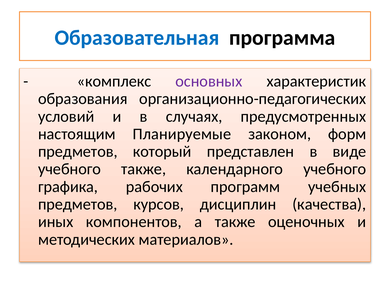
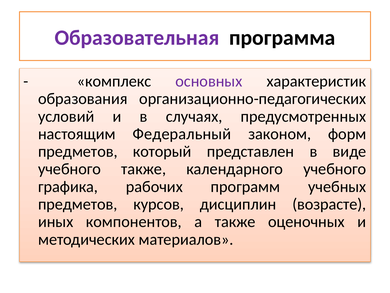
Образовательная colour: blue -> purple
Планируемые: Планируемые -> Федеральный
качества: качества -> возрасте
